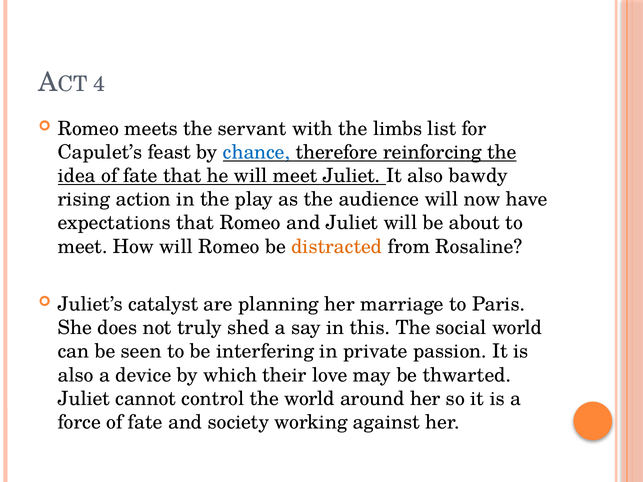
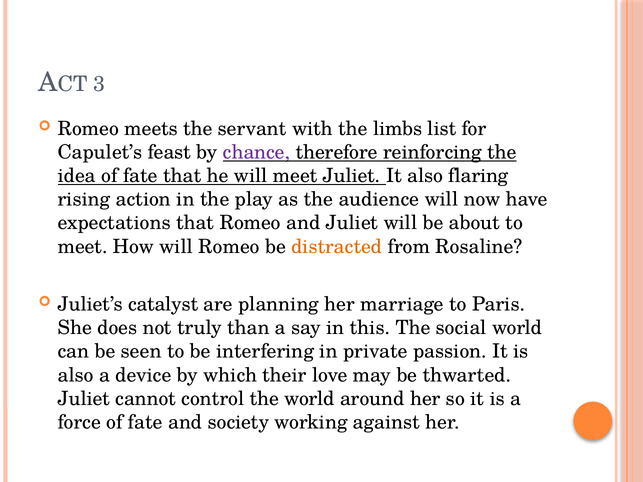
4: 4 -> 3
chance colour: blue -> purple
bawdy: bawdy -> flaring
shed: shed -> than
